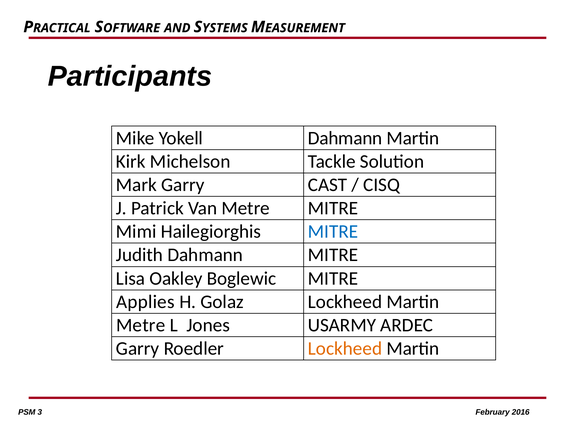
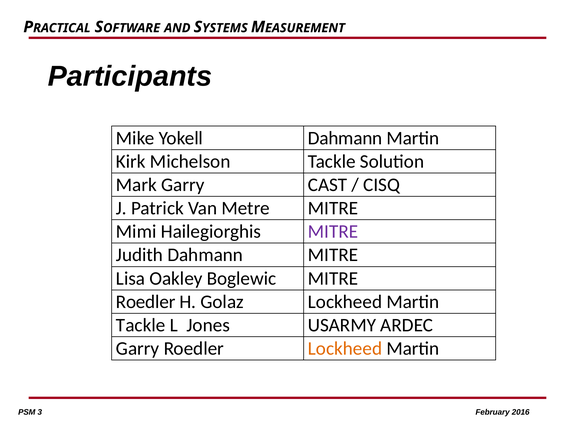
MITRE at (333, 232) colour: blue -> purple
Applies at (145, 302): Applies -> Roedler
Metre at (141, 325): Metre -> Tackle
